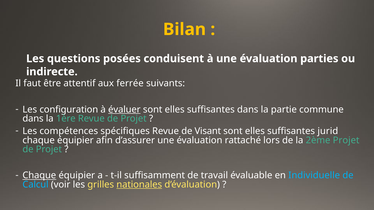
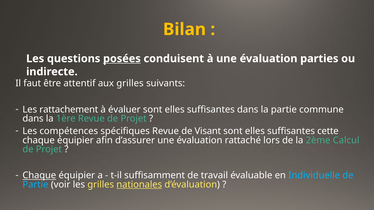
posées underline: none -> present
aux ferrée: ferrée -> grilles
configuration: configuration -> rattachement
évaluer underline: present -> none
jurid: jurid -> cette
2ème Projet: Projet -> Calcul
Calcul at (35, 185): Calcul -> Partie
